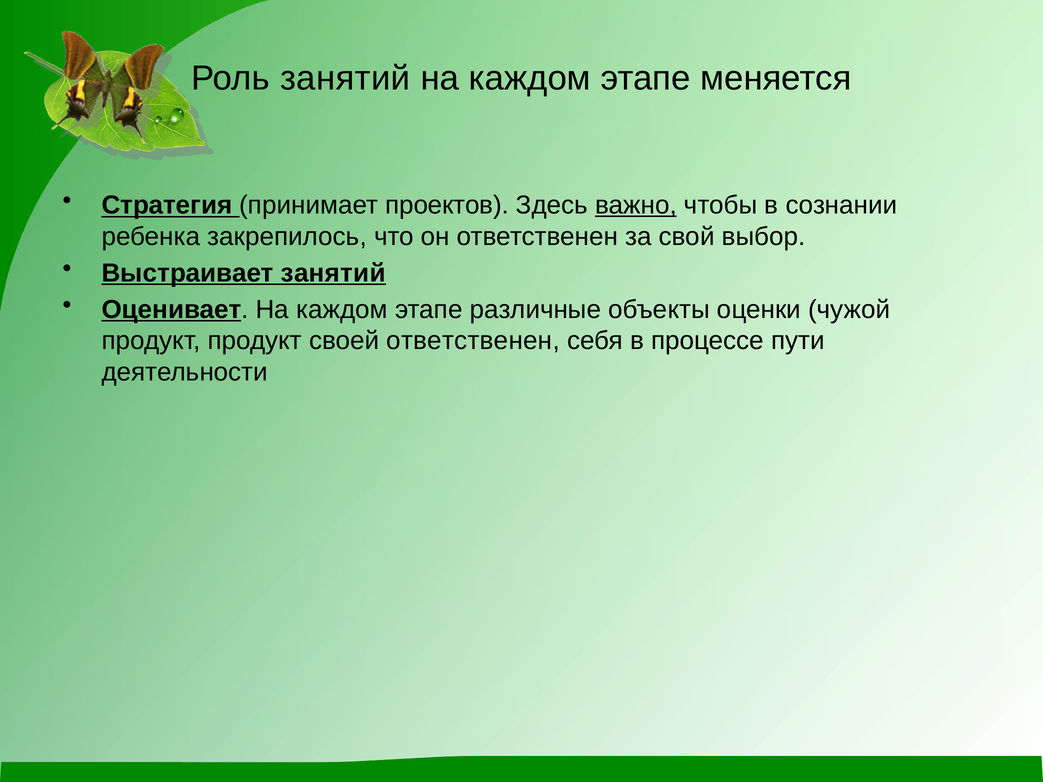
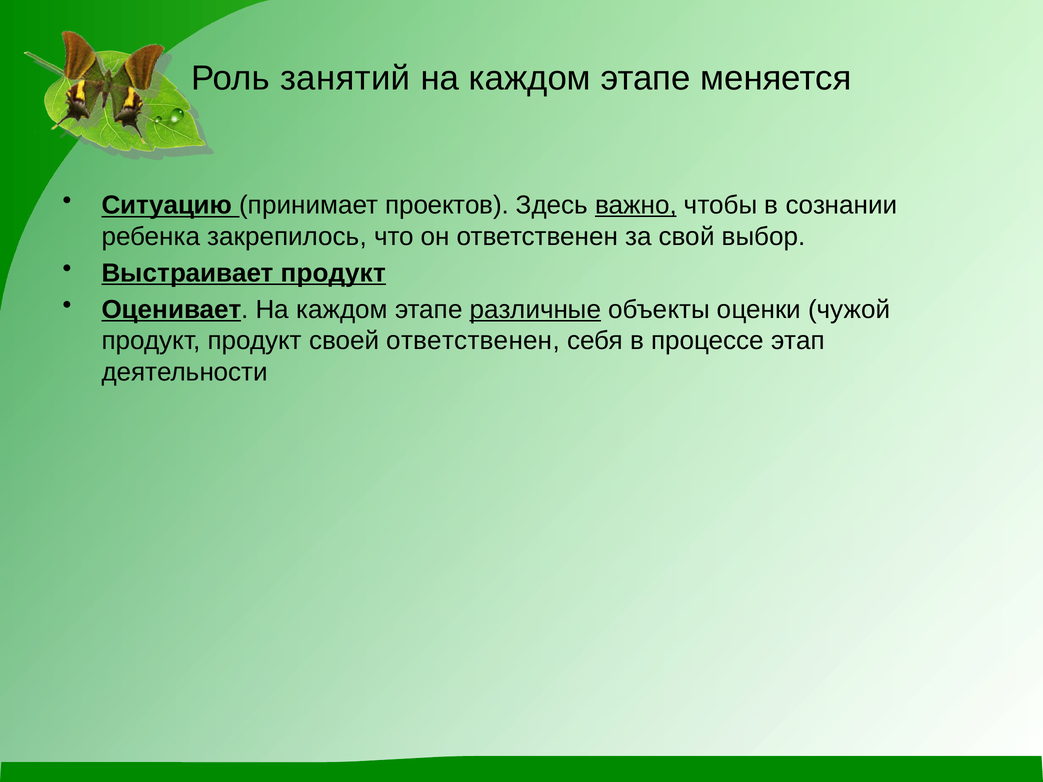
Стратегия: Стратегия -> Ситуацию
Выстраивает занятий: занятий -> продукт
различные underline: none -> present
пути: пути -> этап
